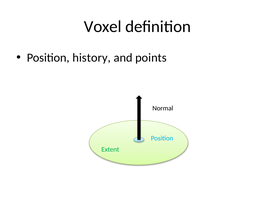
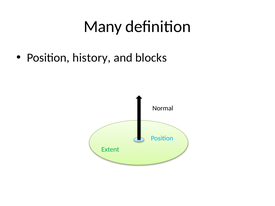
Voxel: Voxel -> Many
points: points -> blocks
